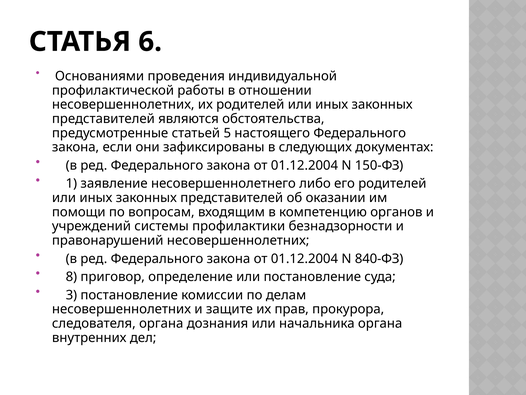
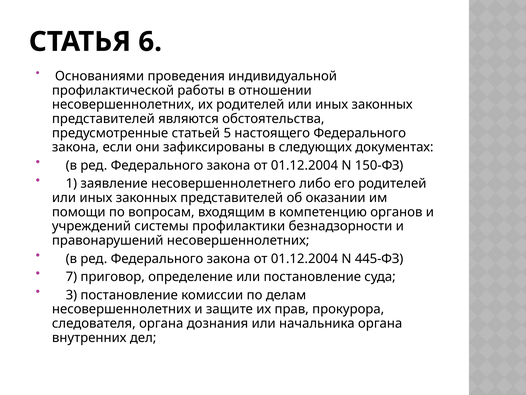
840-ФЗ: 840-ФЗ -> 445-ФЗ
8: 8 -> 7
